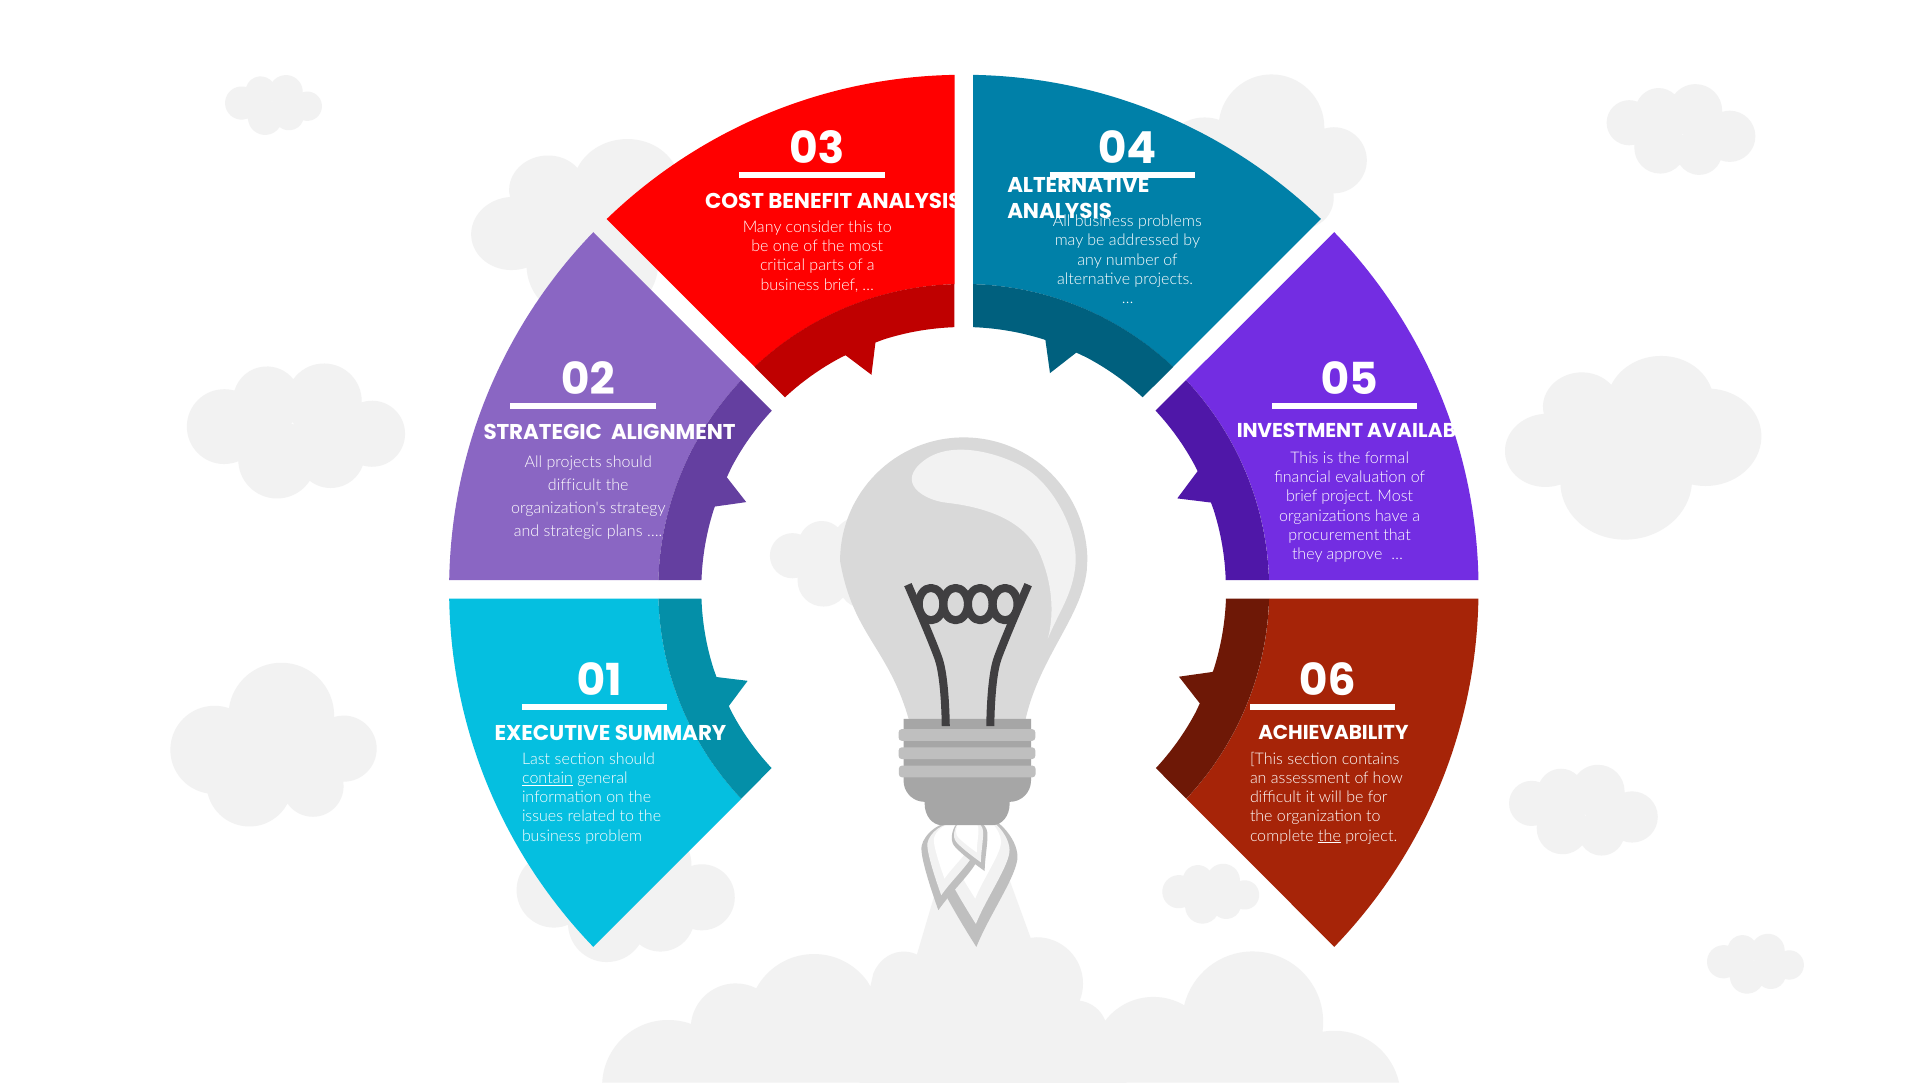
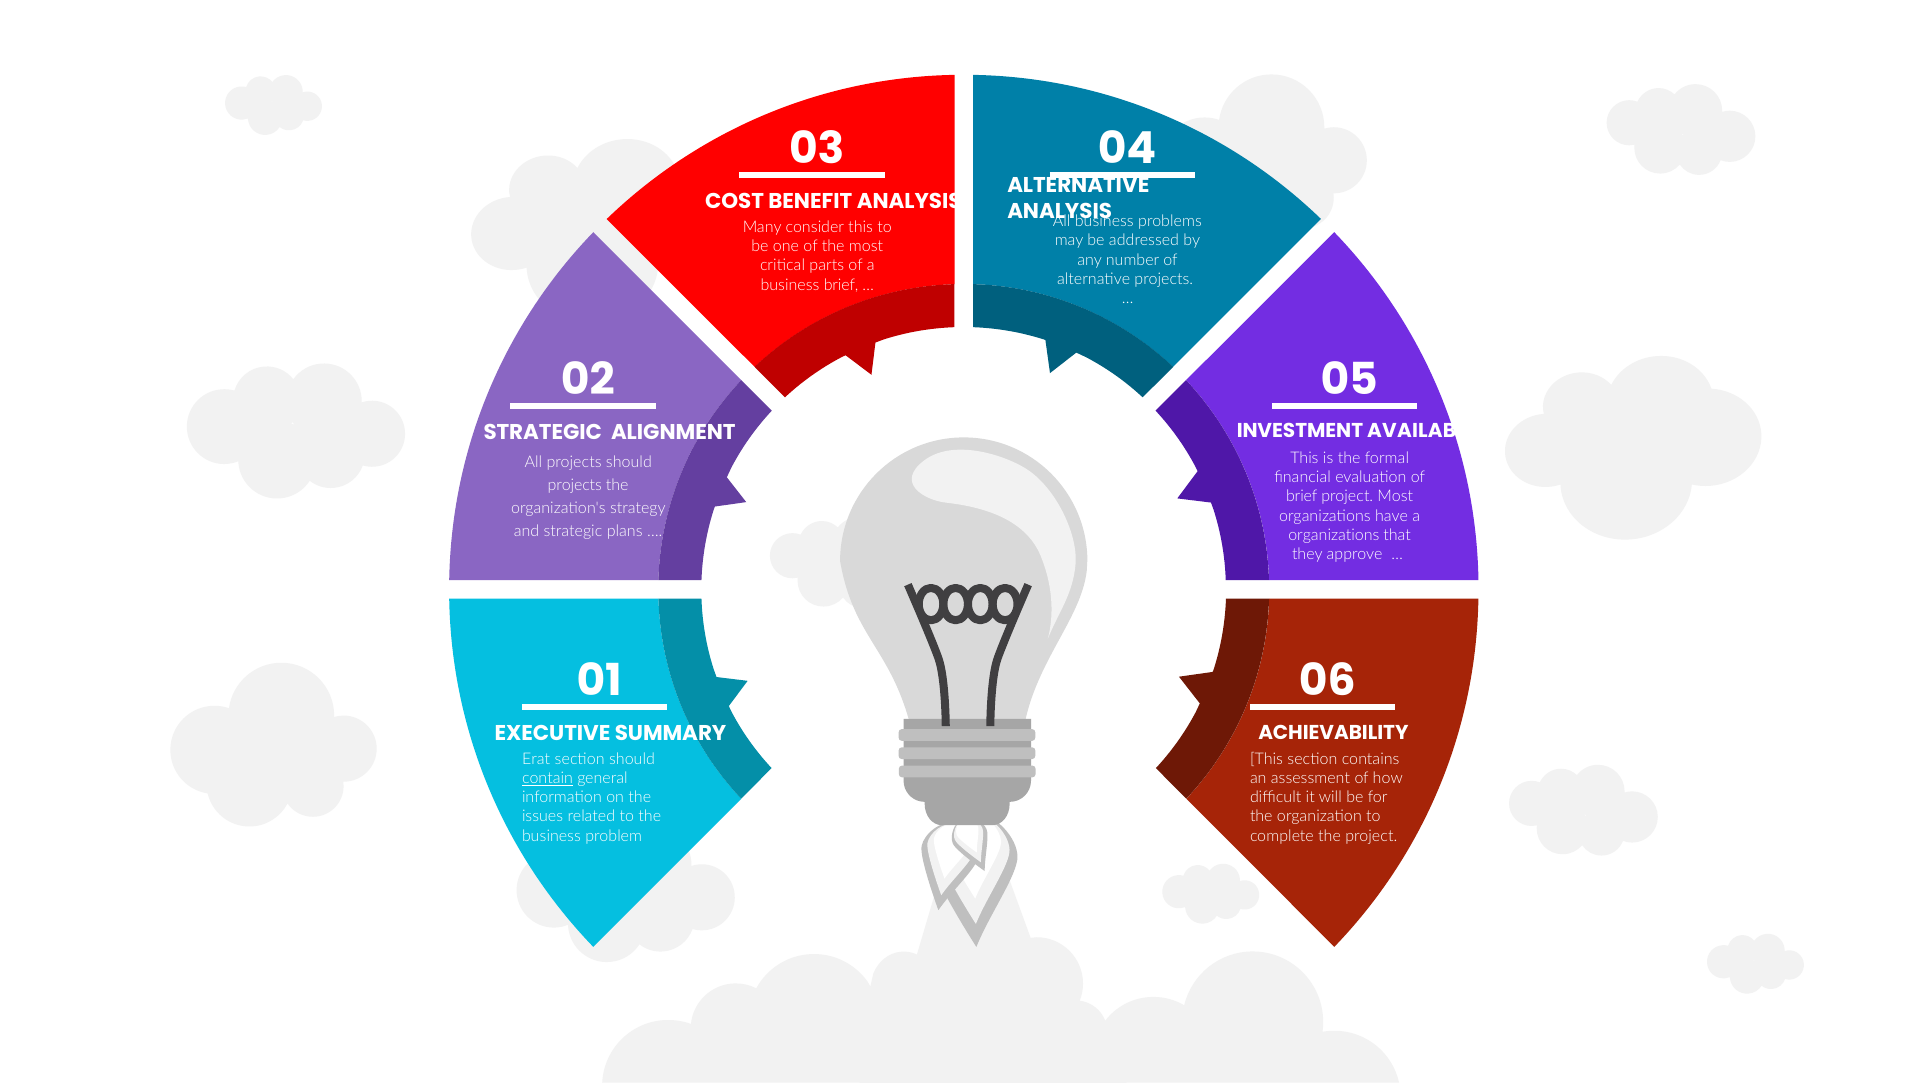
difficult at (575, 485): difficult -> projects
procurement at (1334, 535): procurement -> organizations
Last: Last -> Erat
the at (1330, 836) underline: present -> none
